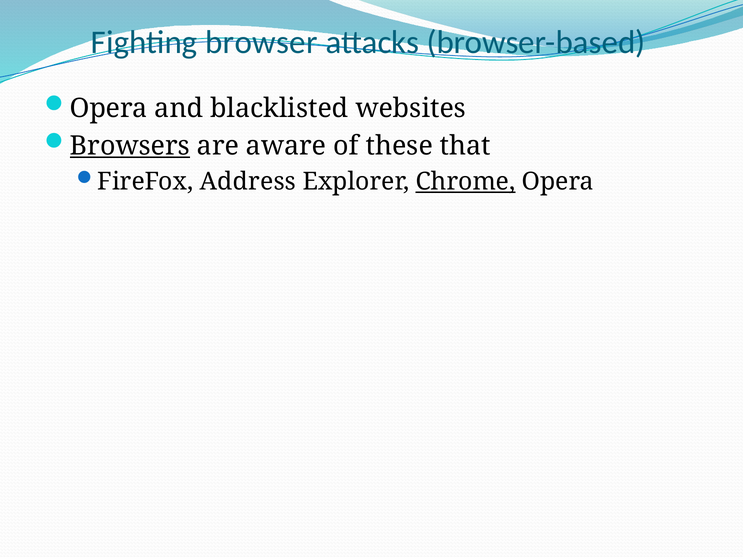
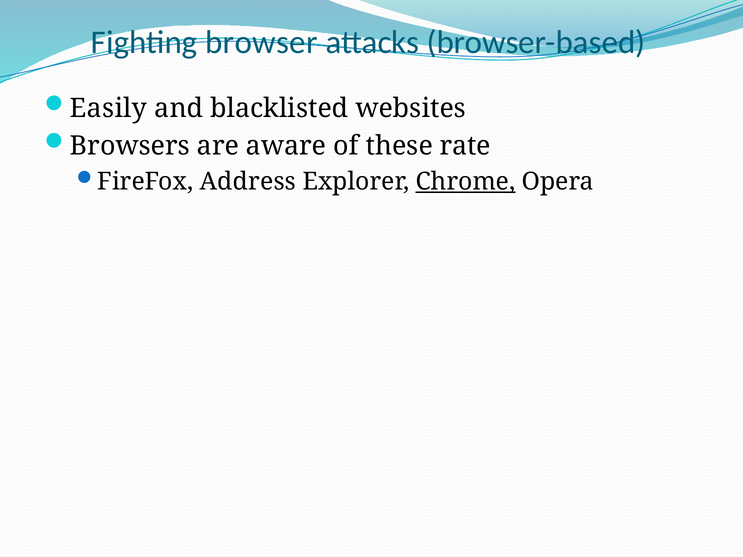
Opera at (109, 108): Opera -> Easily
Browsers underline: present -> none
that: that -> rate
